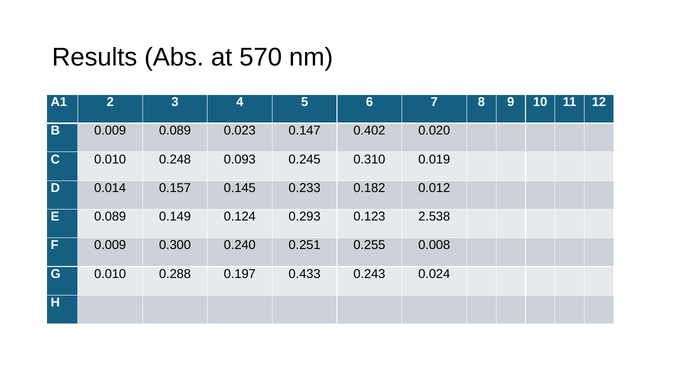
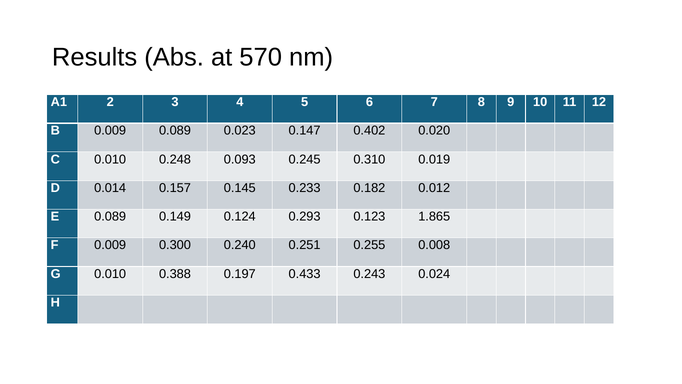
2.538: 2.538 -> 1.865
0.288: 0.288 -> 0.388
